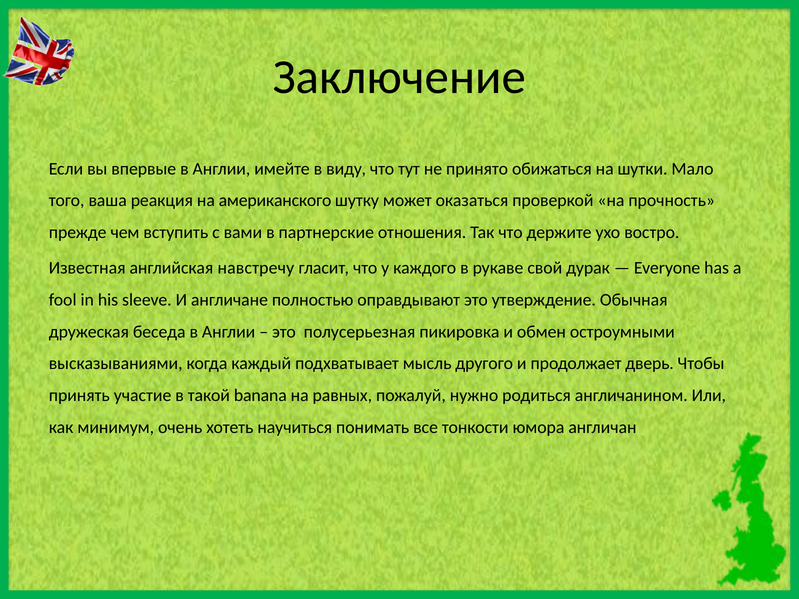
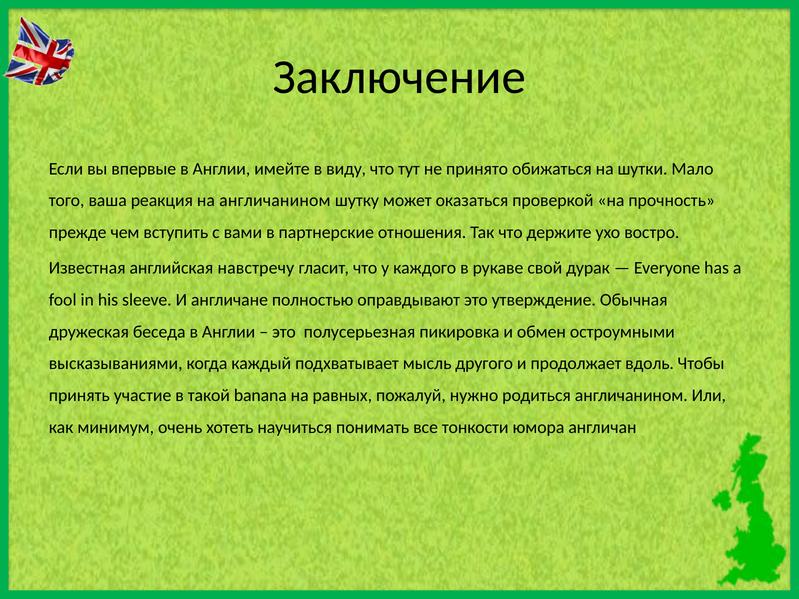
на американского: американского -> англичанином
дверь: дверь -> вдоль
